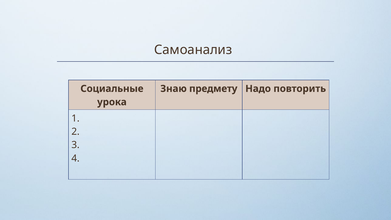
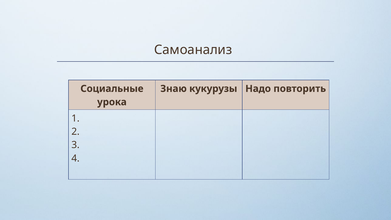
предмету: предмету -> кукурузы
